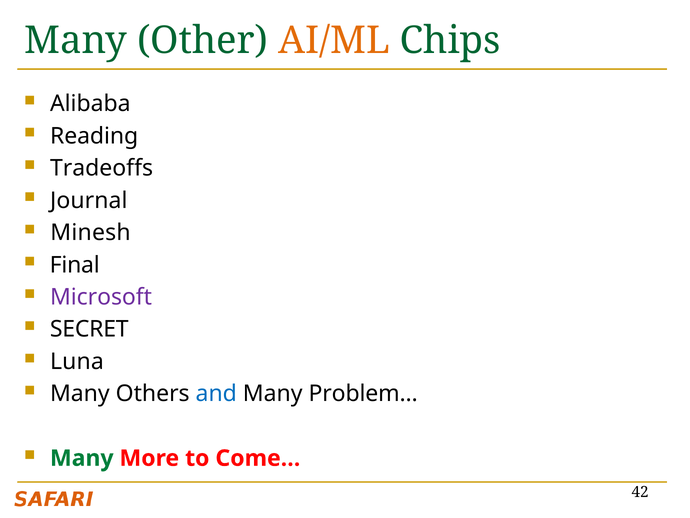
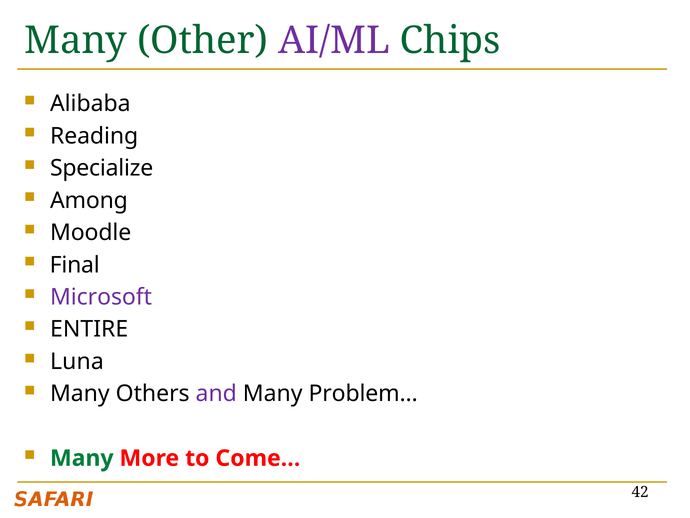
AI/ML colour: orange -> purple
Tradeoffs: Tradeoffs -> Specialize
Journal: Journal -> Among
Minesh: Minesh -> Moodle
SECRET: SECRET -> ENTIRE
and colour: blue -> purple
